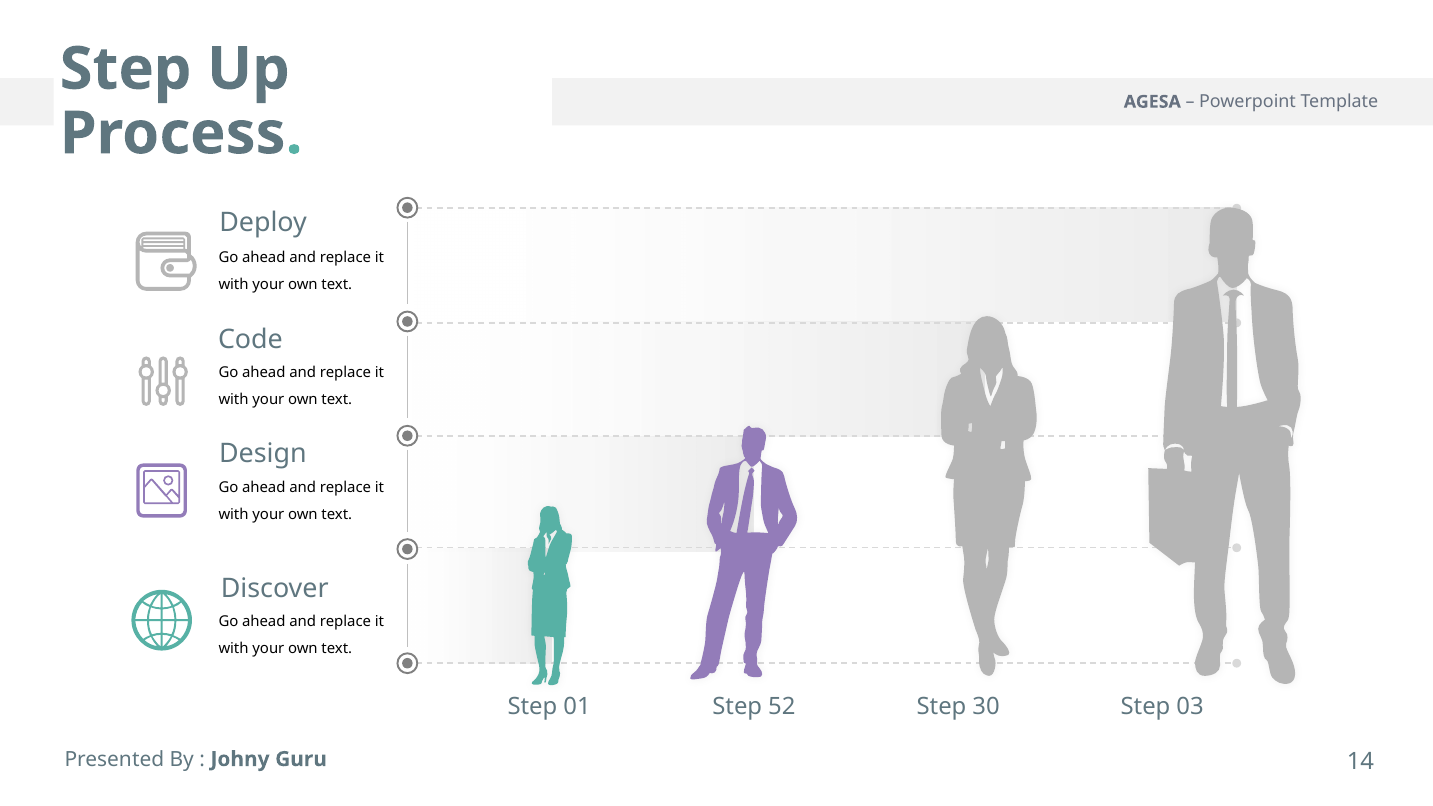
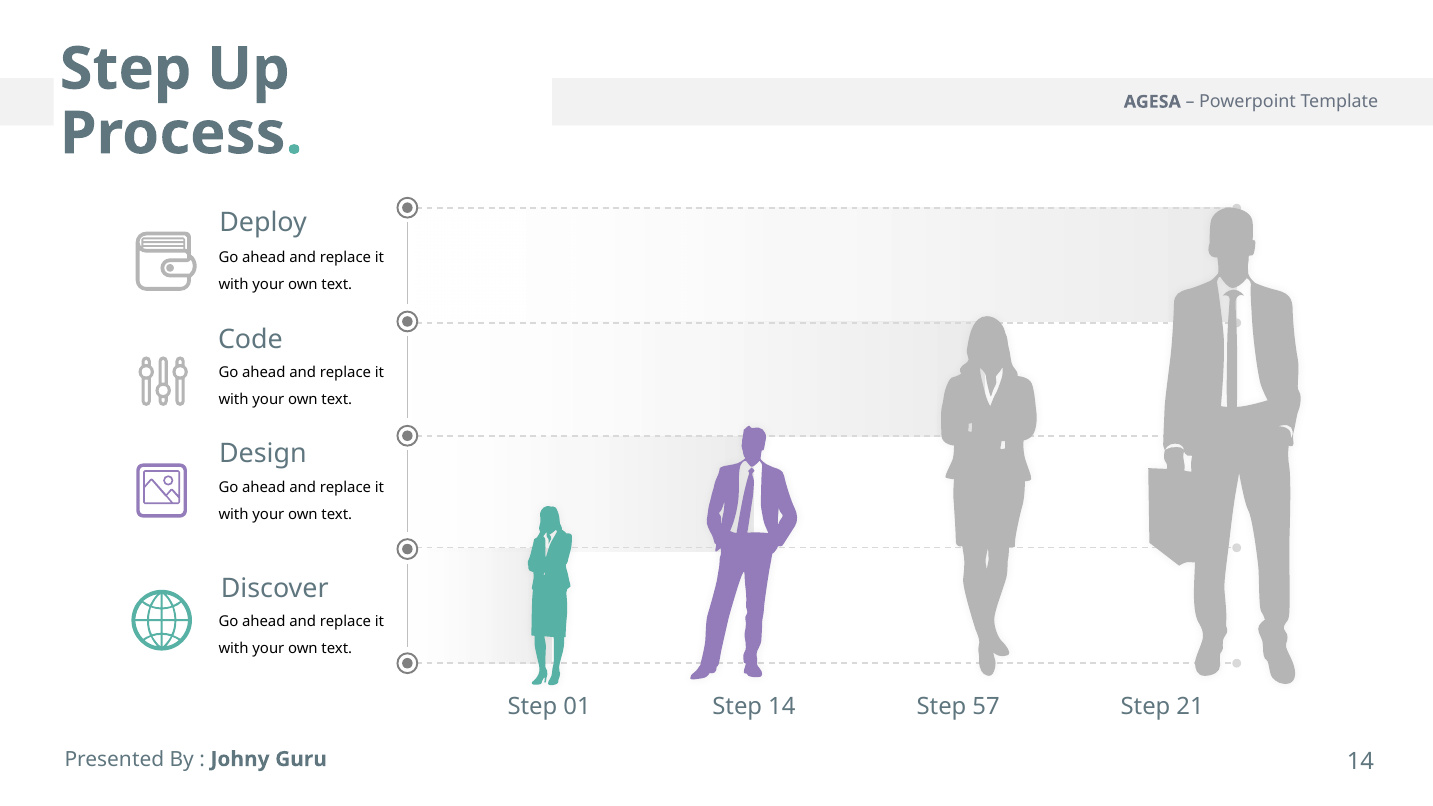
Step 52: 52 -> 14
30: 30 -> 57
03: 03 -> 21
